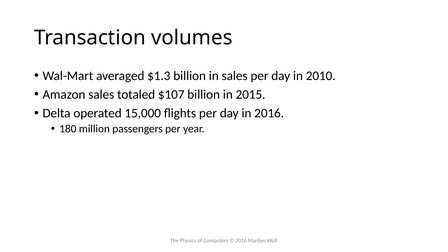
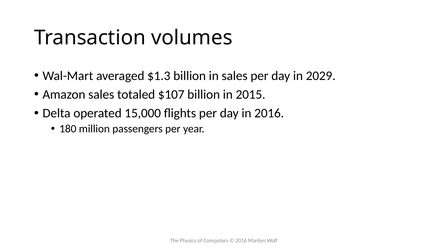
2010: 2010 -> 2029
